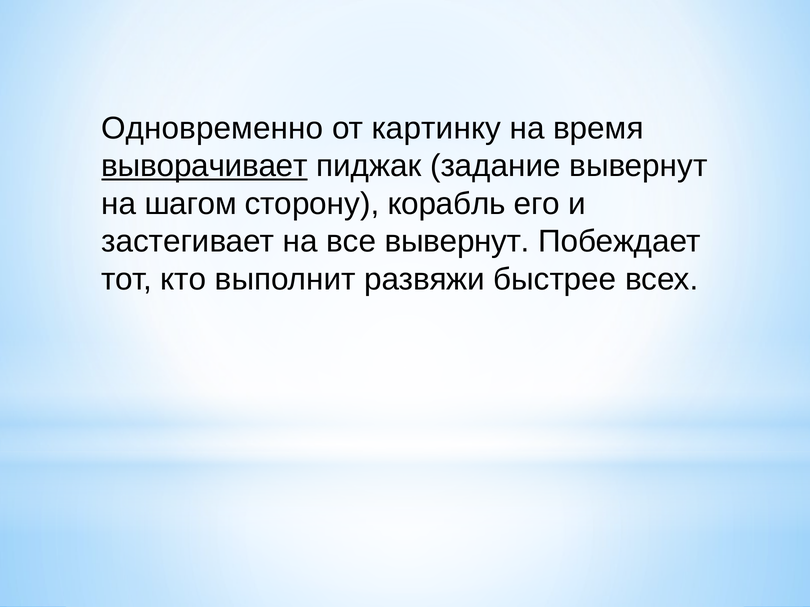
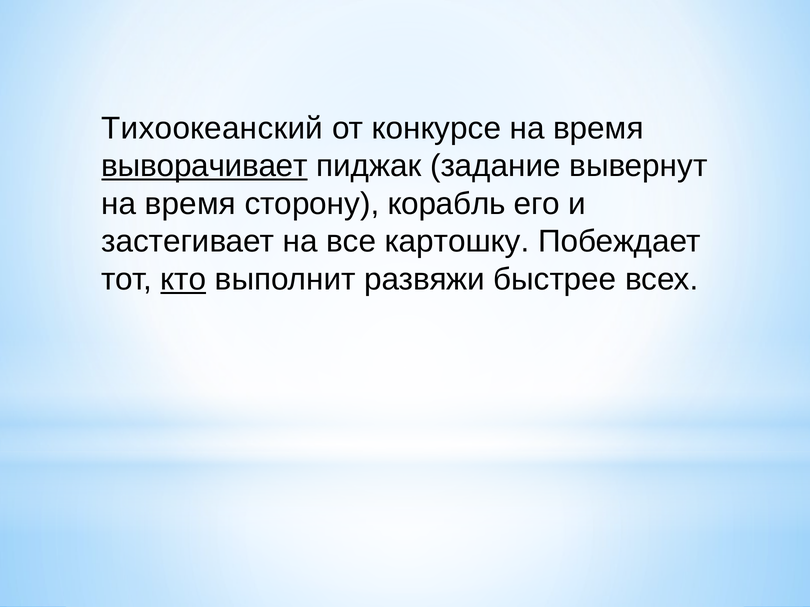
Одновременно: Одновременно -> Тихоокеанский
картинку: картинку -> конкурсе
шагом at (191, 204): шагом -> время
все вывернут: вывернут -> картошку
кто underline: none -> present
